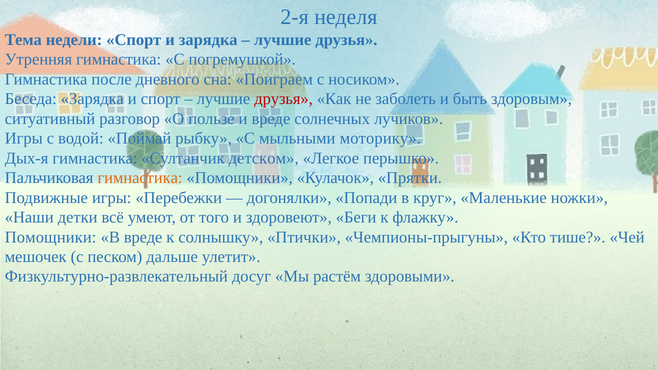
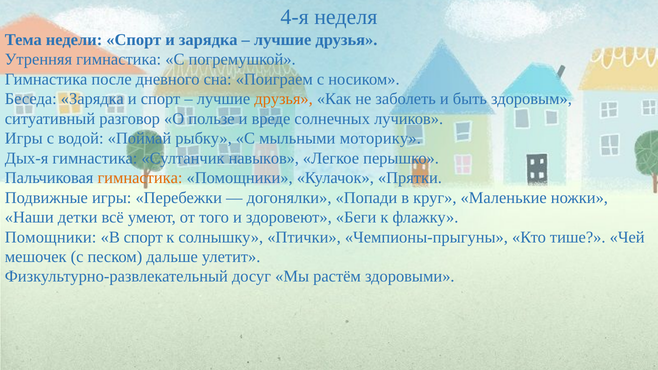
2-я: 2-я -> 4-я
друзья at (284, 99) colour: red -> orange
детском: детском -> навыков
В вреде: вреде -> спорт
